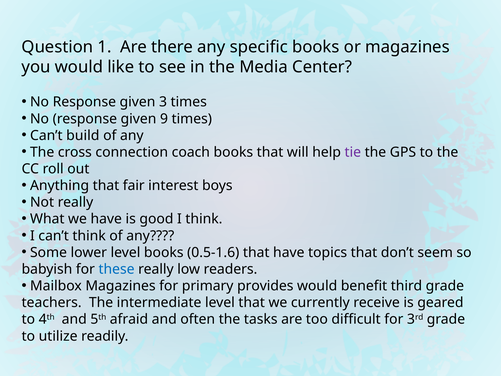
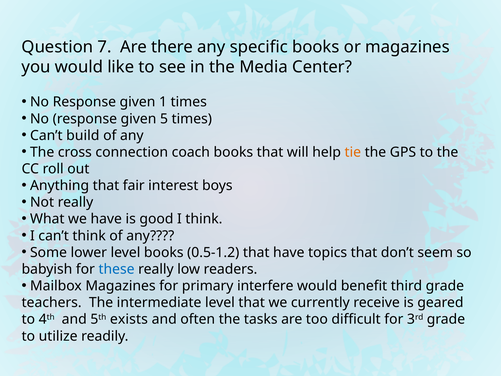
1: 1 -> 7
3: 3 -> 1
9: 9 -> 5
tie colour: purple -> orange
0.5-1.6: 0.5-1.6 -> 0.5-1.2
provides: provides -> interfere
afraid: afraid -> exists
